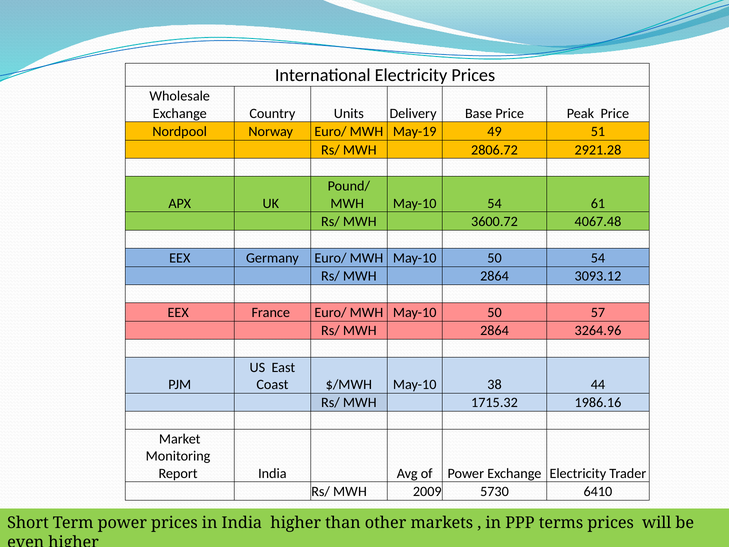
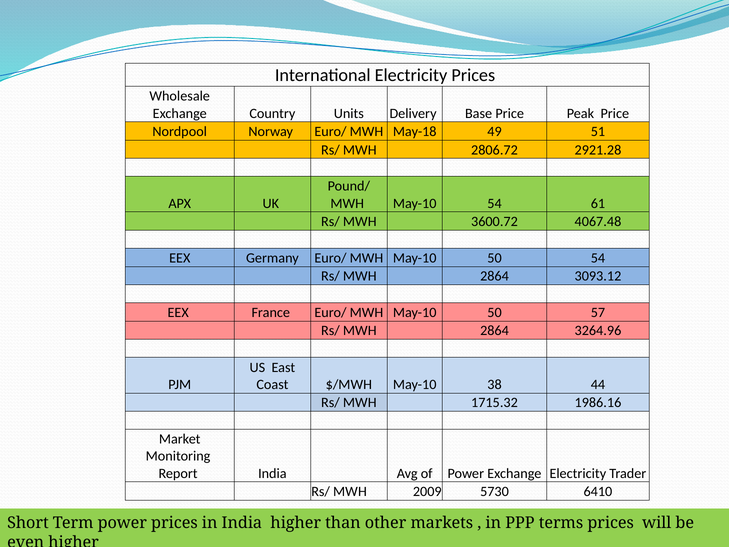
May-19: May-19 -> May-18
